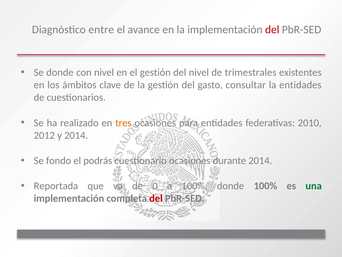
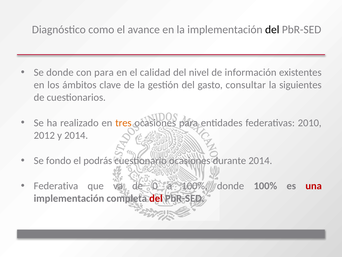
entre: entre -> como
del at (272, 30) colour: red -> black
con nivel: nivel -> para
el gestión: gestión -> calidad
trimestrales: trimestrales -> información
la entidades: entidades -> siguientes
Reportada: Reportada -> Federativa
una colour: green -> red
